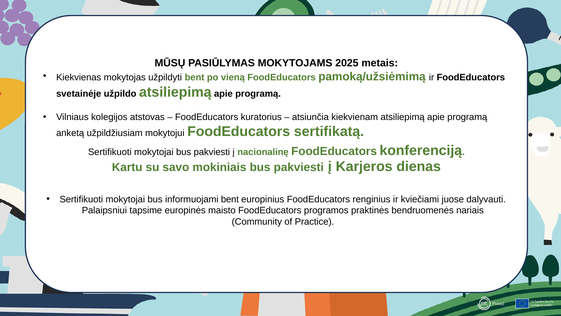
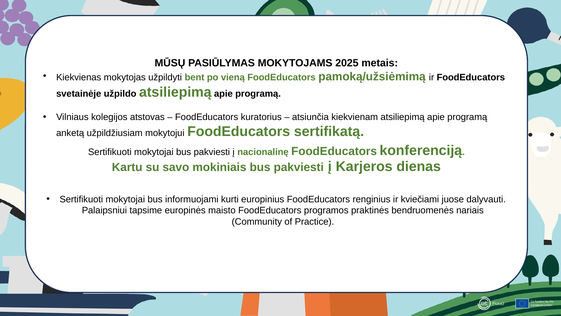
informuojami bent: bent -> kurti
